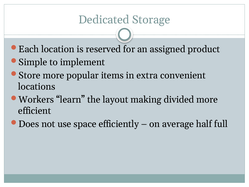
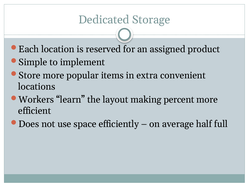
divided: divided -> percent
